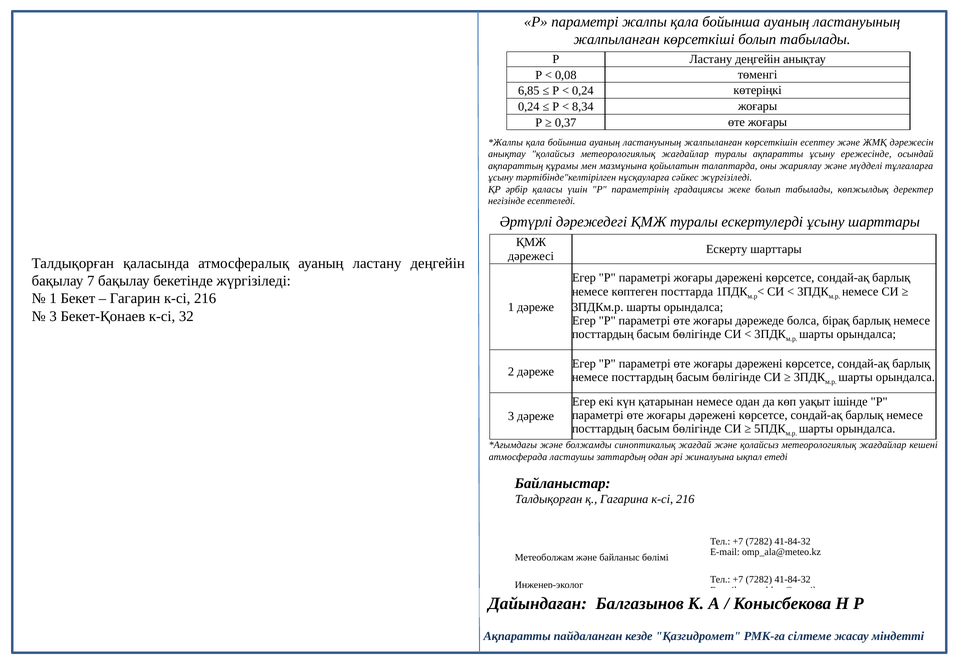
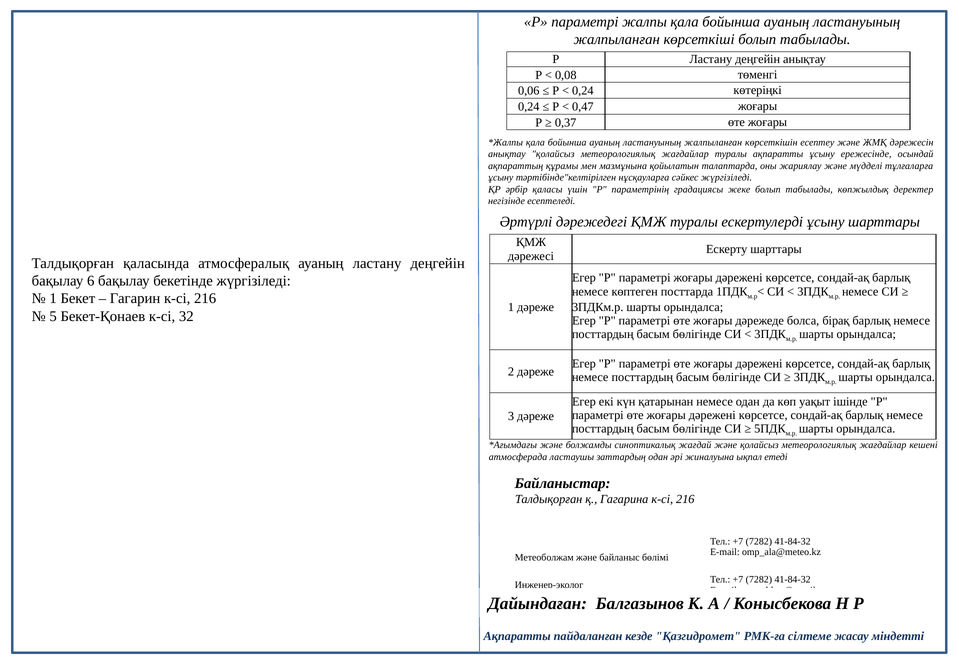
6,85: 6,85 -> 0,06
8,34: 8,34 -> 0,47
7: 7 -> 6
3 at (53, 316): 3 -> 5
